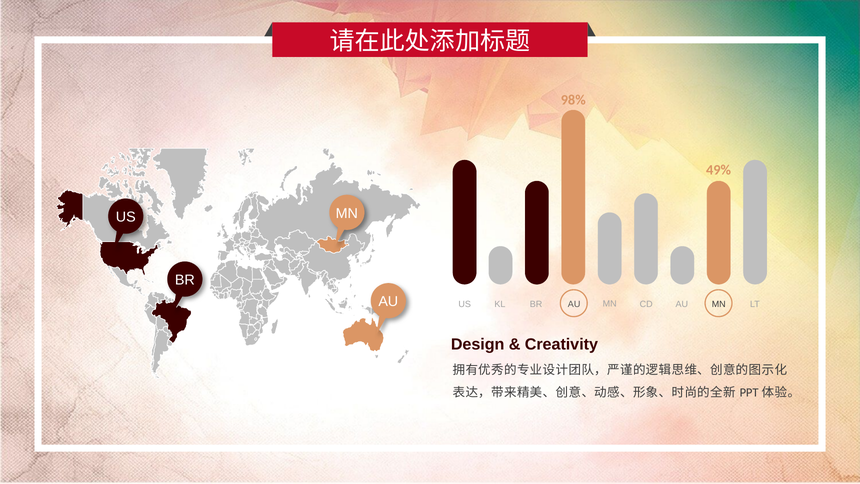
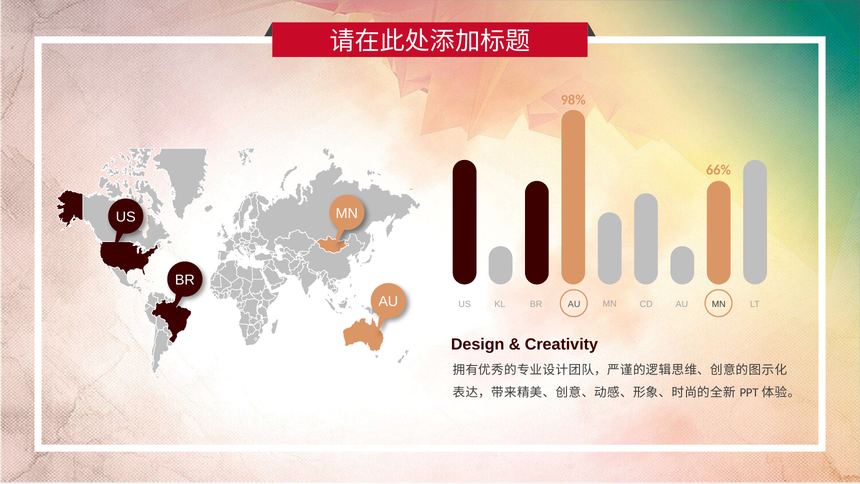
49%: 49% -> 66%
